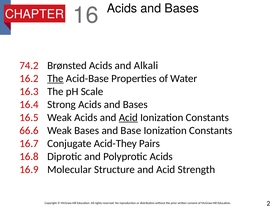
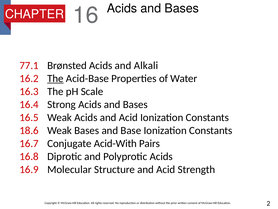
74.2: 74.2 -> 77.1
Acid at (128, 117) underline: present -> none
66.6: 66.6 -> 18.6
Acid-They: Acid-They -> Acid-With
